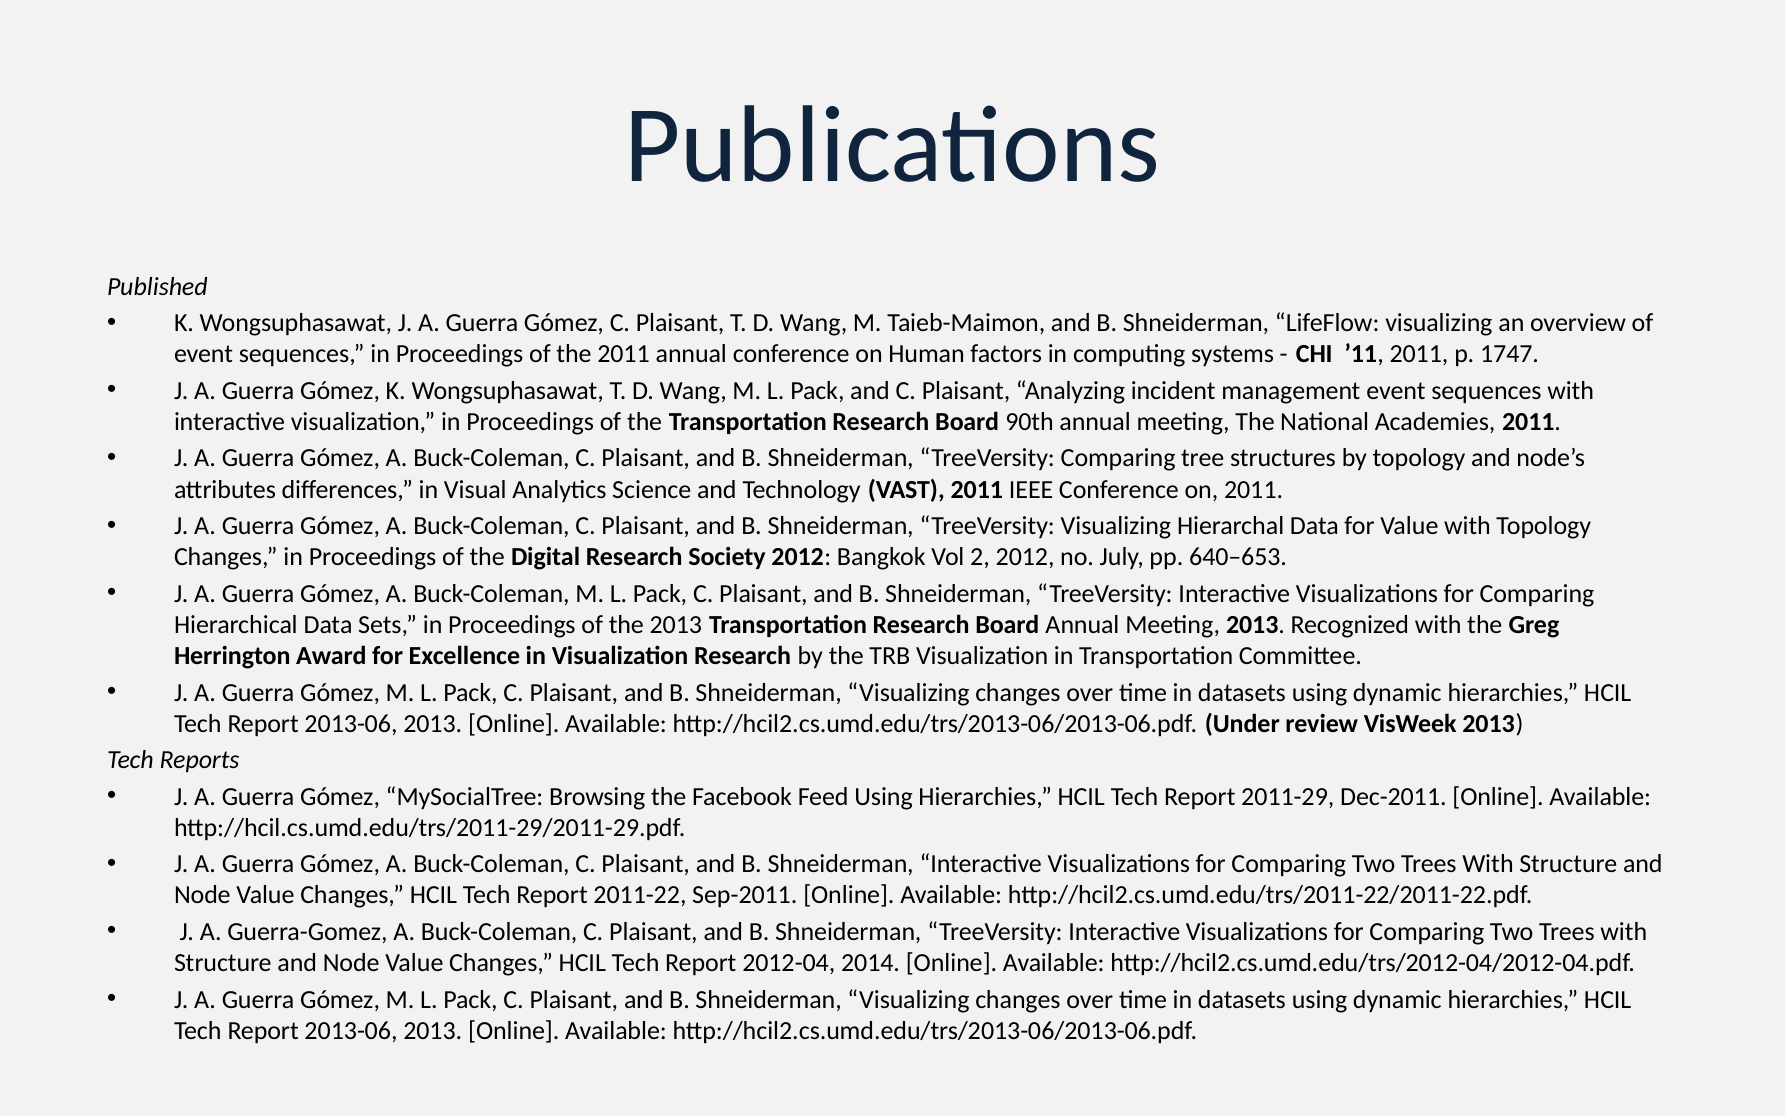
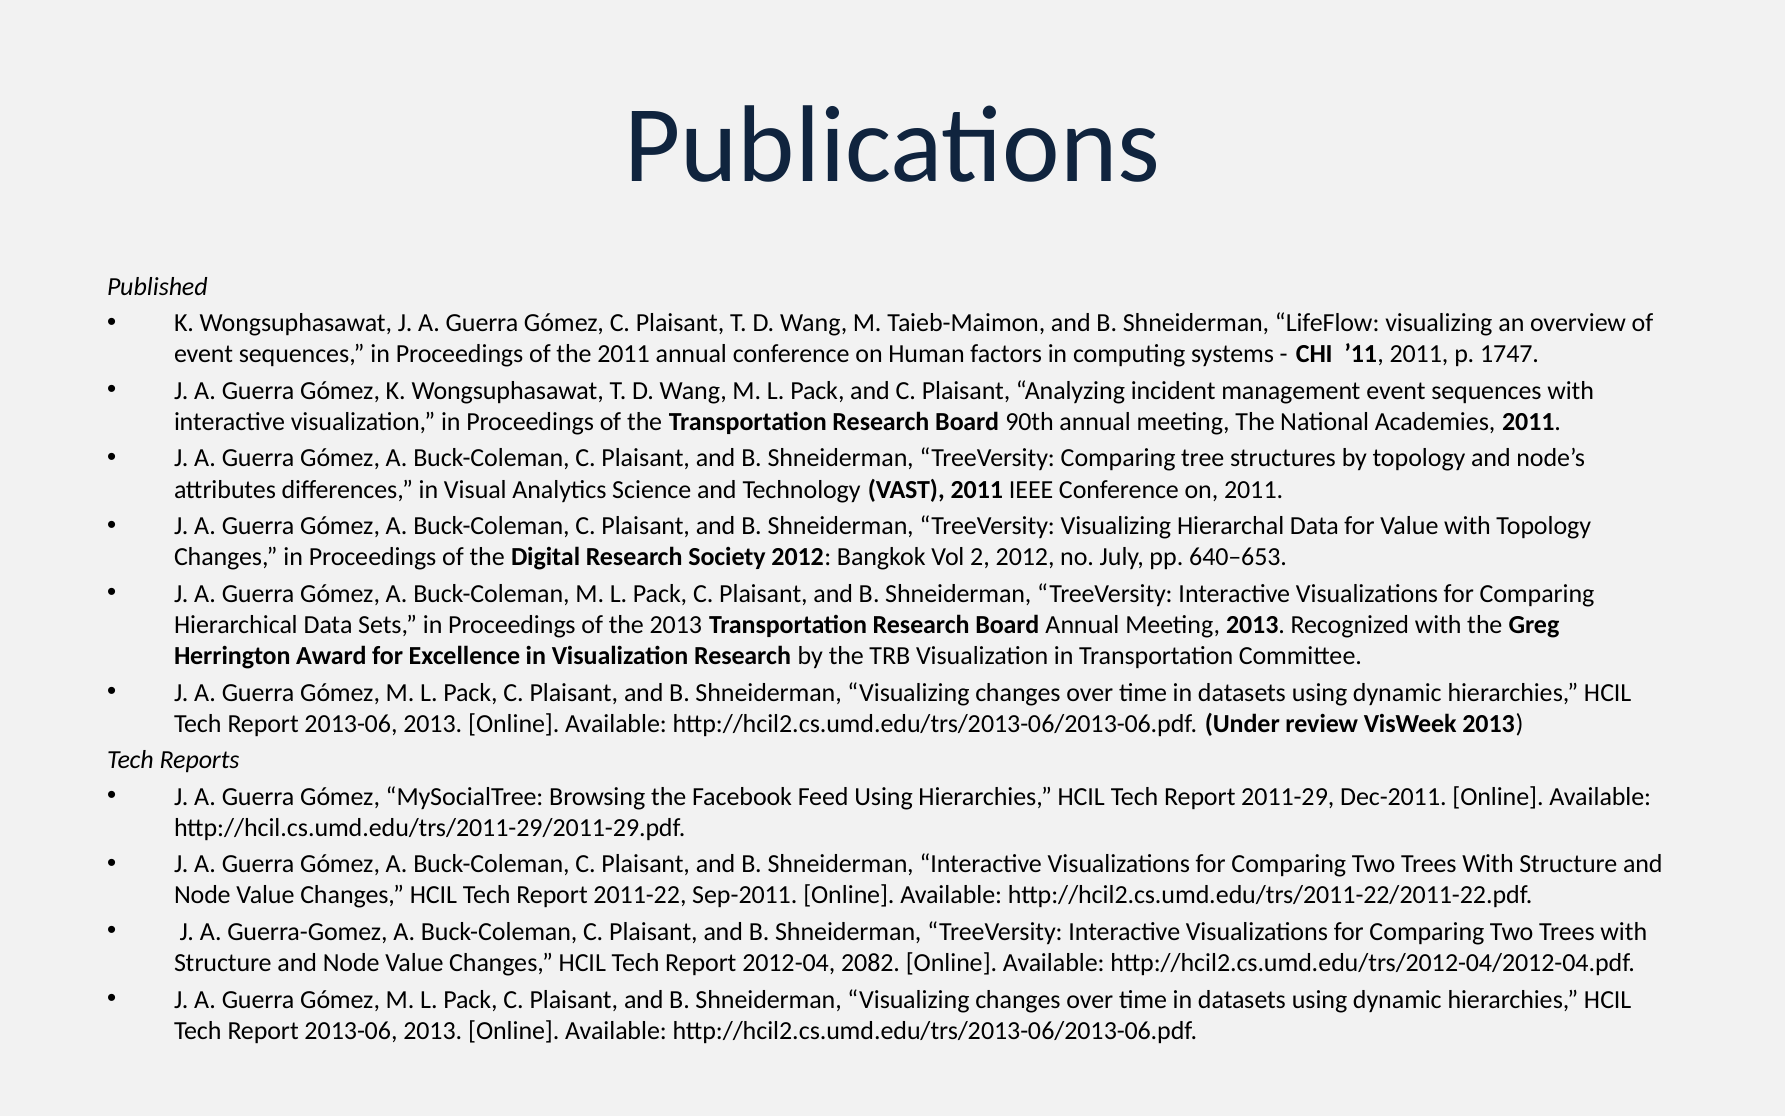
2014: 2014 -> 2082
